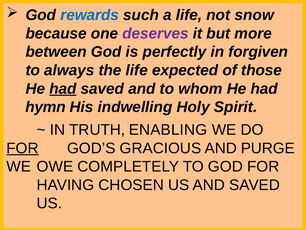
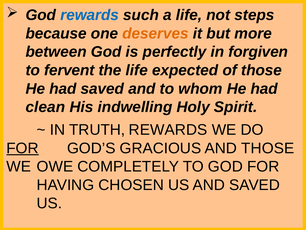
snow: snow -> steps
deserves colour: purple -> orange
always: always -> fervent
had at (63, 89) underline: present -> none
hymn: hymn -> clean
TRUTH ENABLING: ENABLING -> REWARDS
AND PURGE: PURGE -> THOSE
